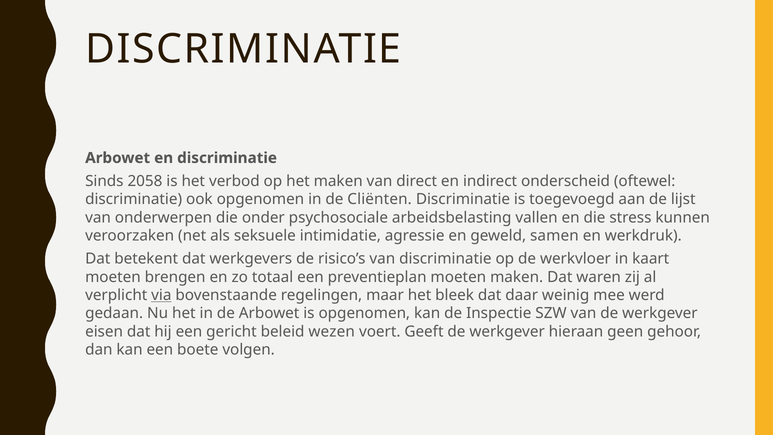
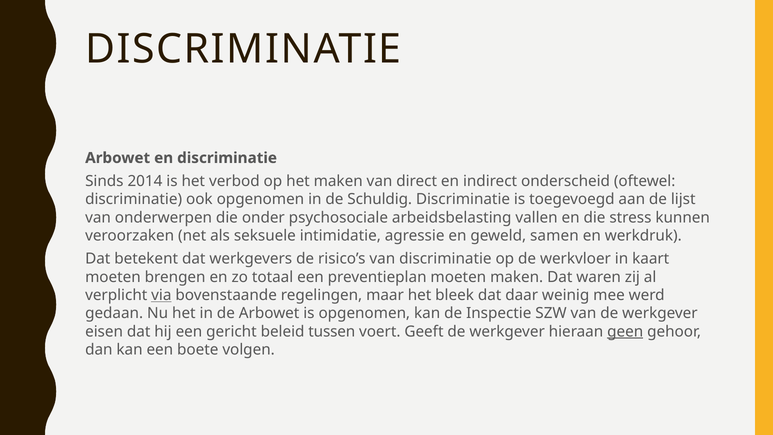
2058: 2058 -> 2014
Cliënten: Cliënten -> Schuldig
wezen: wezen -> tussen
geen underline: none -> present
